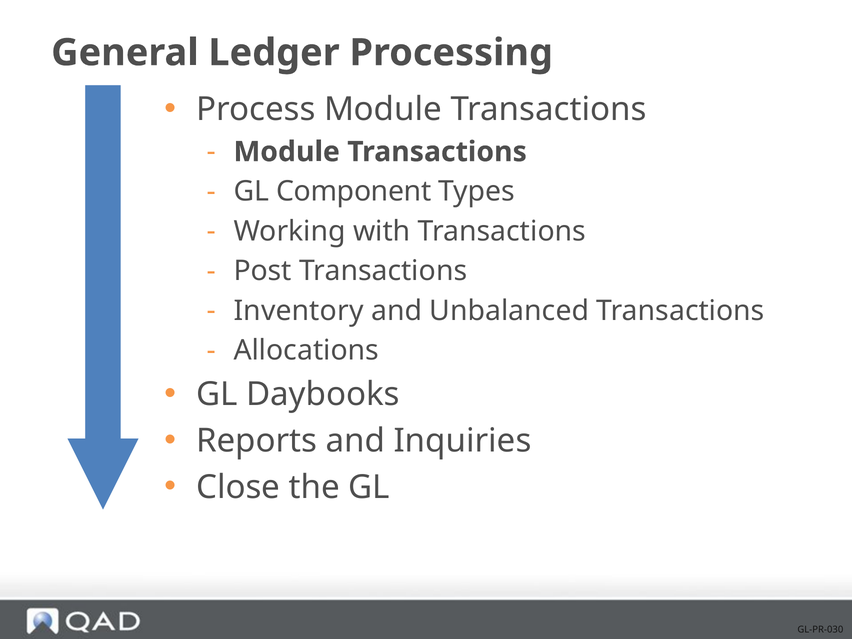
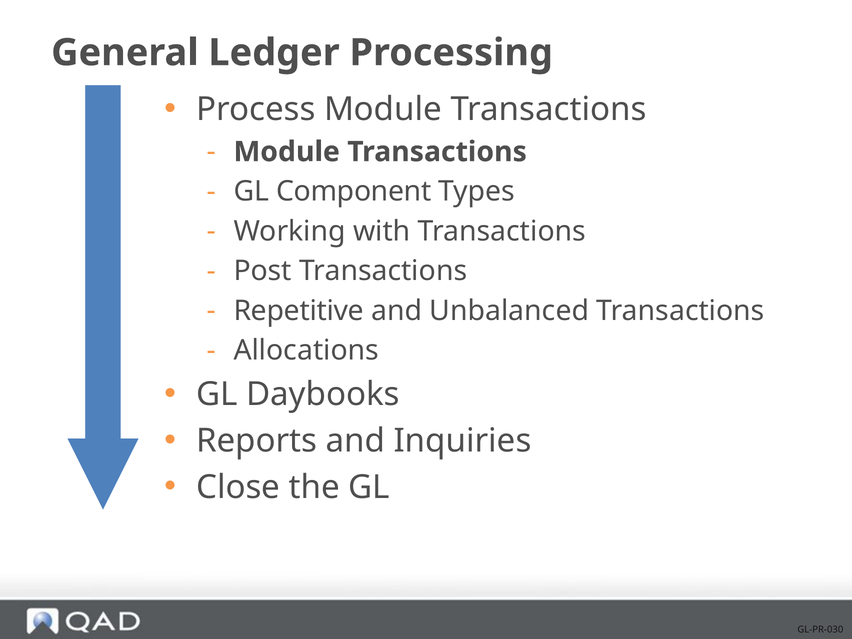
Inventory: Inventory -> Repetitive
